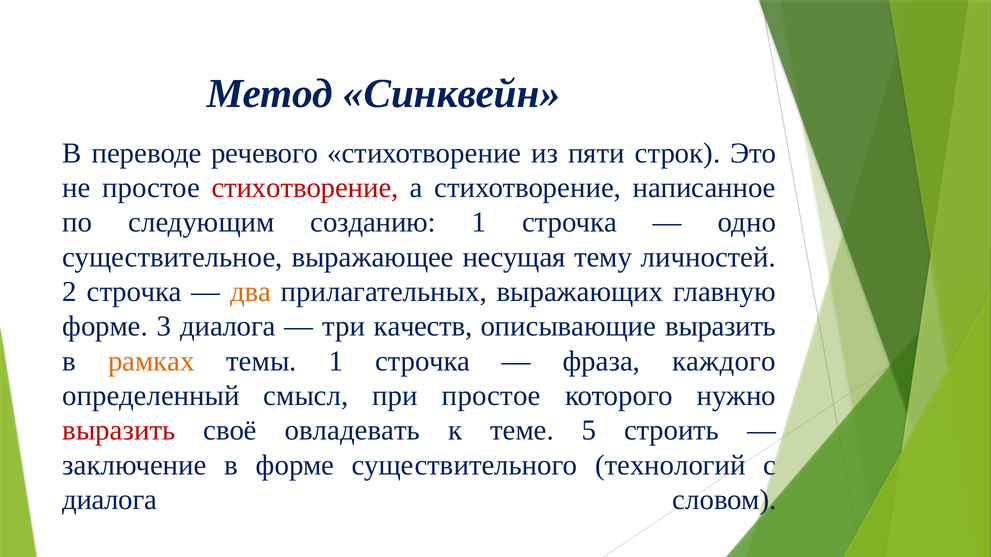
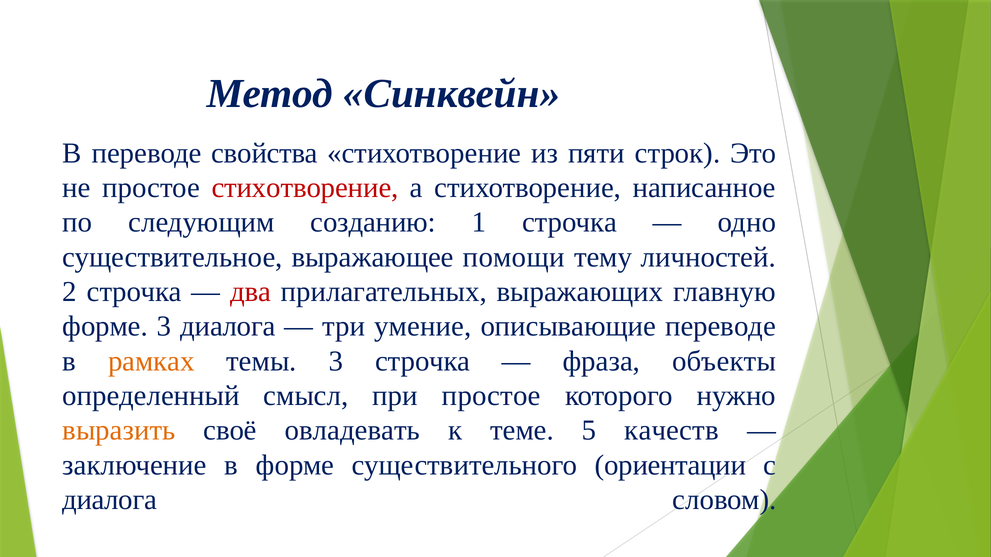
речевого: речевого -> свойства
несущая: несущая -> помощи
два colour: orange -> red
качеств: качеств -> умение
описывающие выразить: выразить -> переводе
темы 1: 1 -> 3
каждого: каждого -> объекты
выразить at (119, 431) colour: red -> orange
строить: строить -> качеств
технологий: технологий -> ориентации
